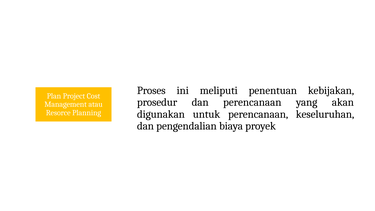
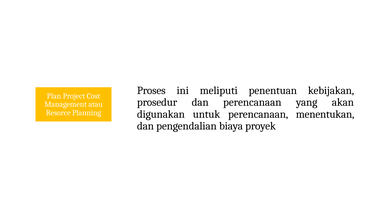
keseluruhan: keseluruhan -> menentukan
